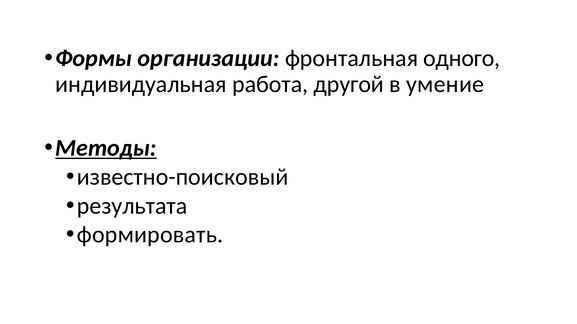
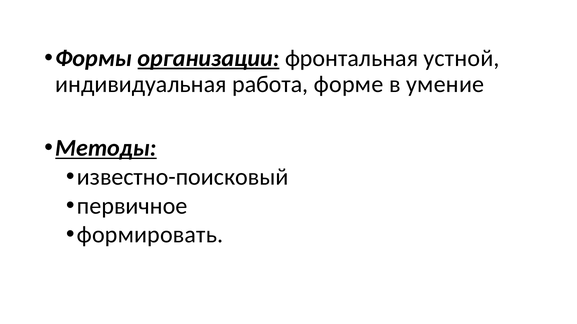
организации underline: none -> present
одного: одного -> устной
другой: другой -> форме
результата: результата -> первичное
